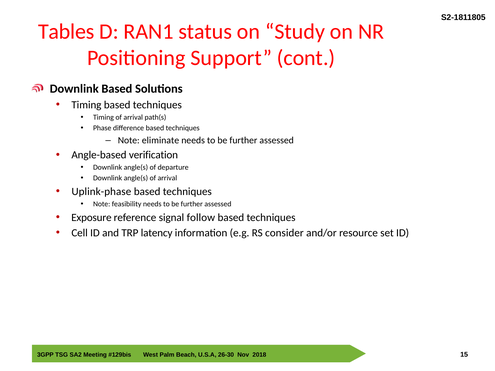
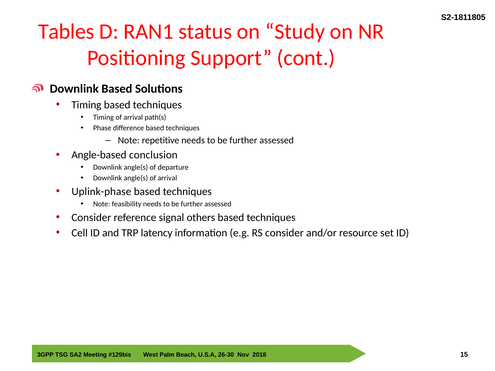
eliminate: eliminate -> repetitive
verification: verification -> conclusion
Exposure at (91, 218): Exposure -> Consider
follow: follow -> others
